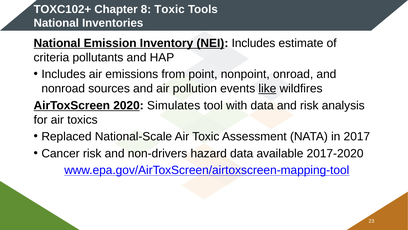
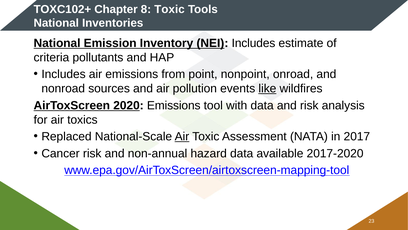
2020 Simulates: Simulates -> Emissions
Air at (182, 136) underline: none -> present
non-drivers: non-drivers -> non-annual
